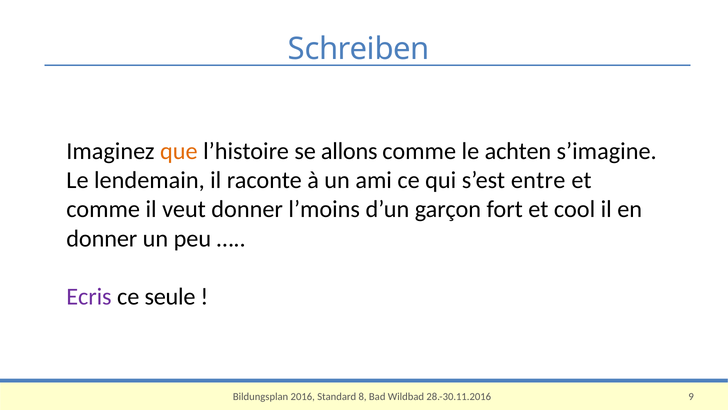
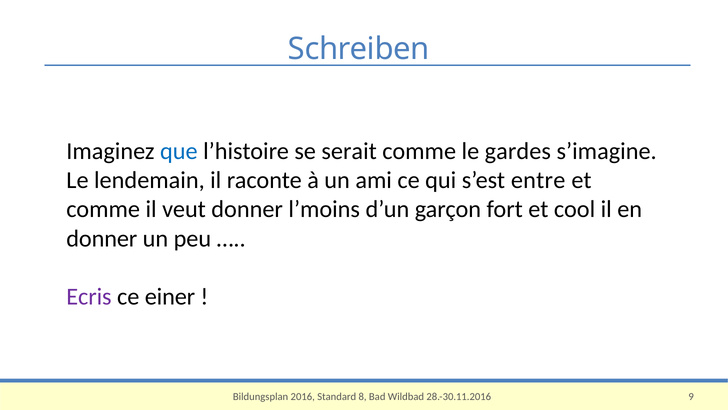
que colour: orange -> blue
allons: allons -> serait
achten: achten -> gardes
seule: seule -> einer
